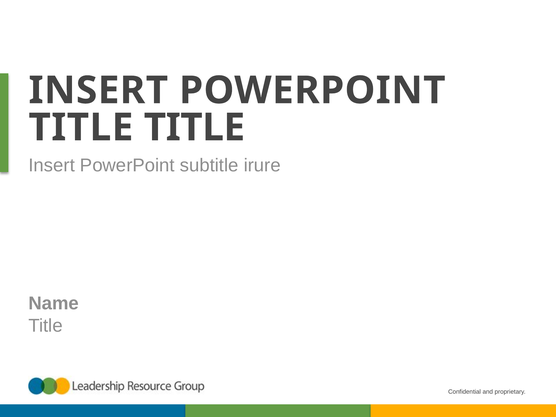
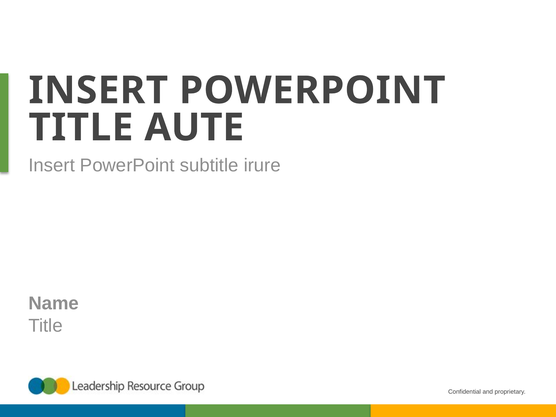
TITLE TITLE: TITLE -> AUTE
